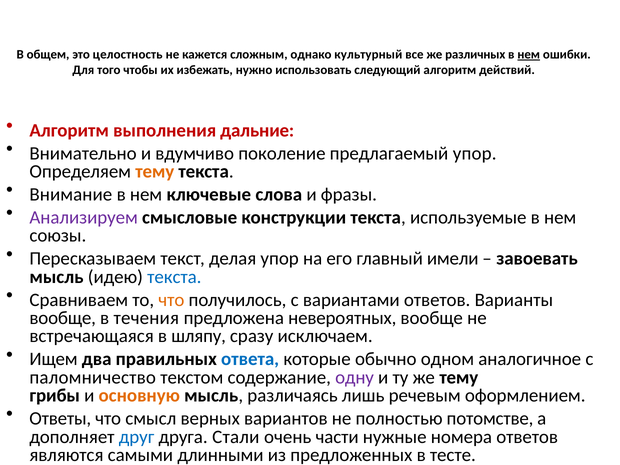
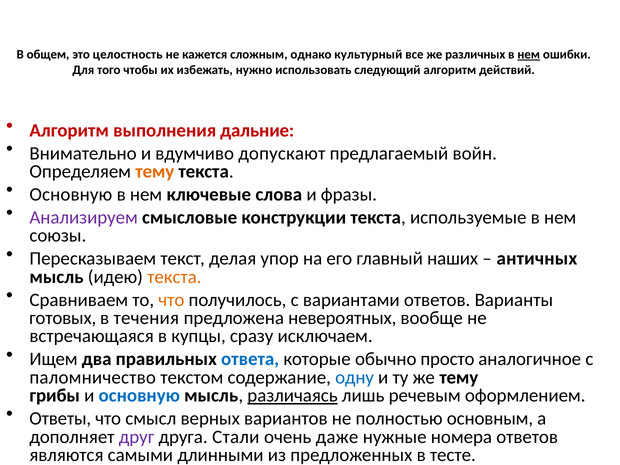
поколение: поколение -> допускают
предлагаемый упор: упор -> войн
Внимание at (71, 195): Внимание -> Основную
имели: имели -> наших
завоевать: завоевать -> античных
текста at (174, 277) colour: blue -> orange
вообще at (63, 318): вообще -> готовых
шляпу: шляпу -> купцы
одном: одном -> просто
одну colour: purple -> blue
основную at (139, 396) colour: orange -> blue
различаясь underline: none -> present
потомстве: потомстве -> основным
друг colour: blue -> purple
части: части -> даже
